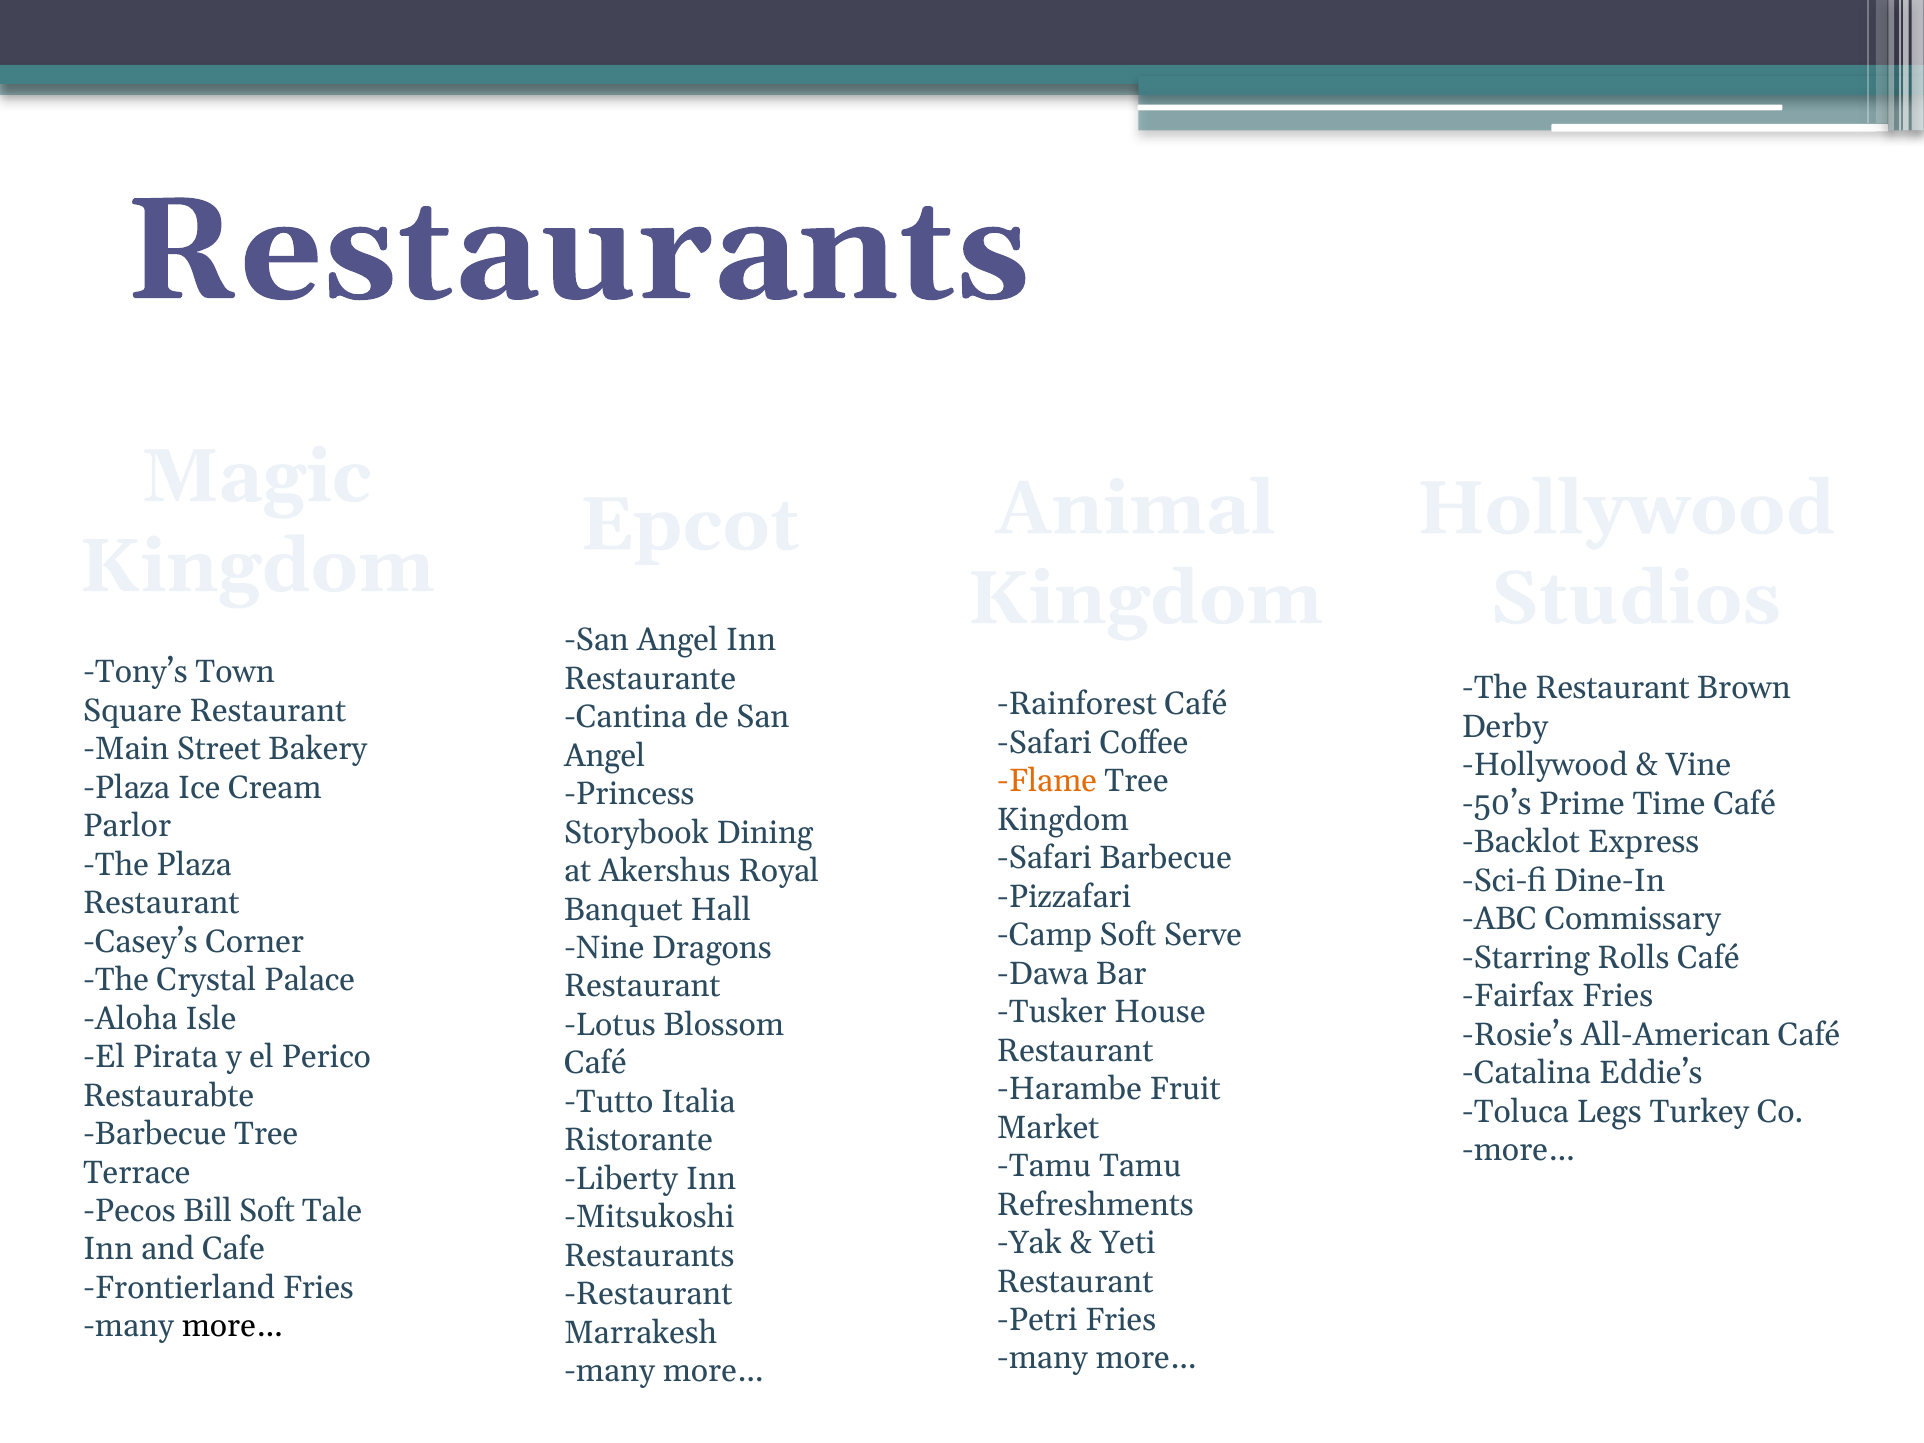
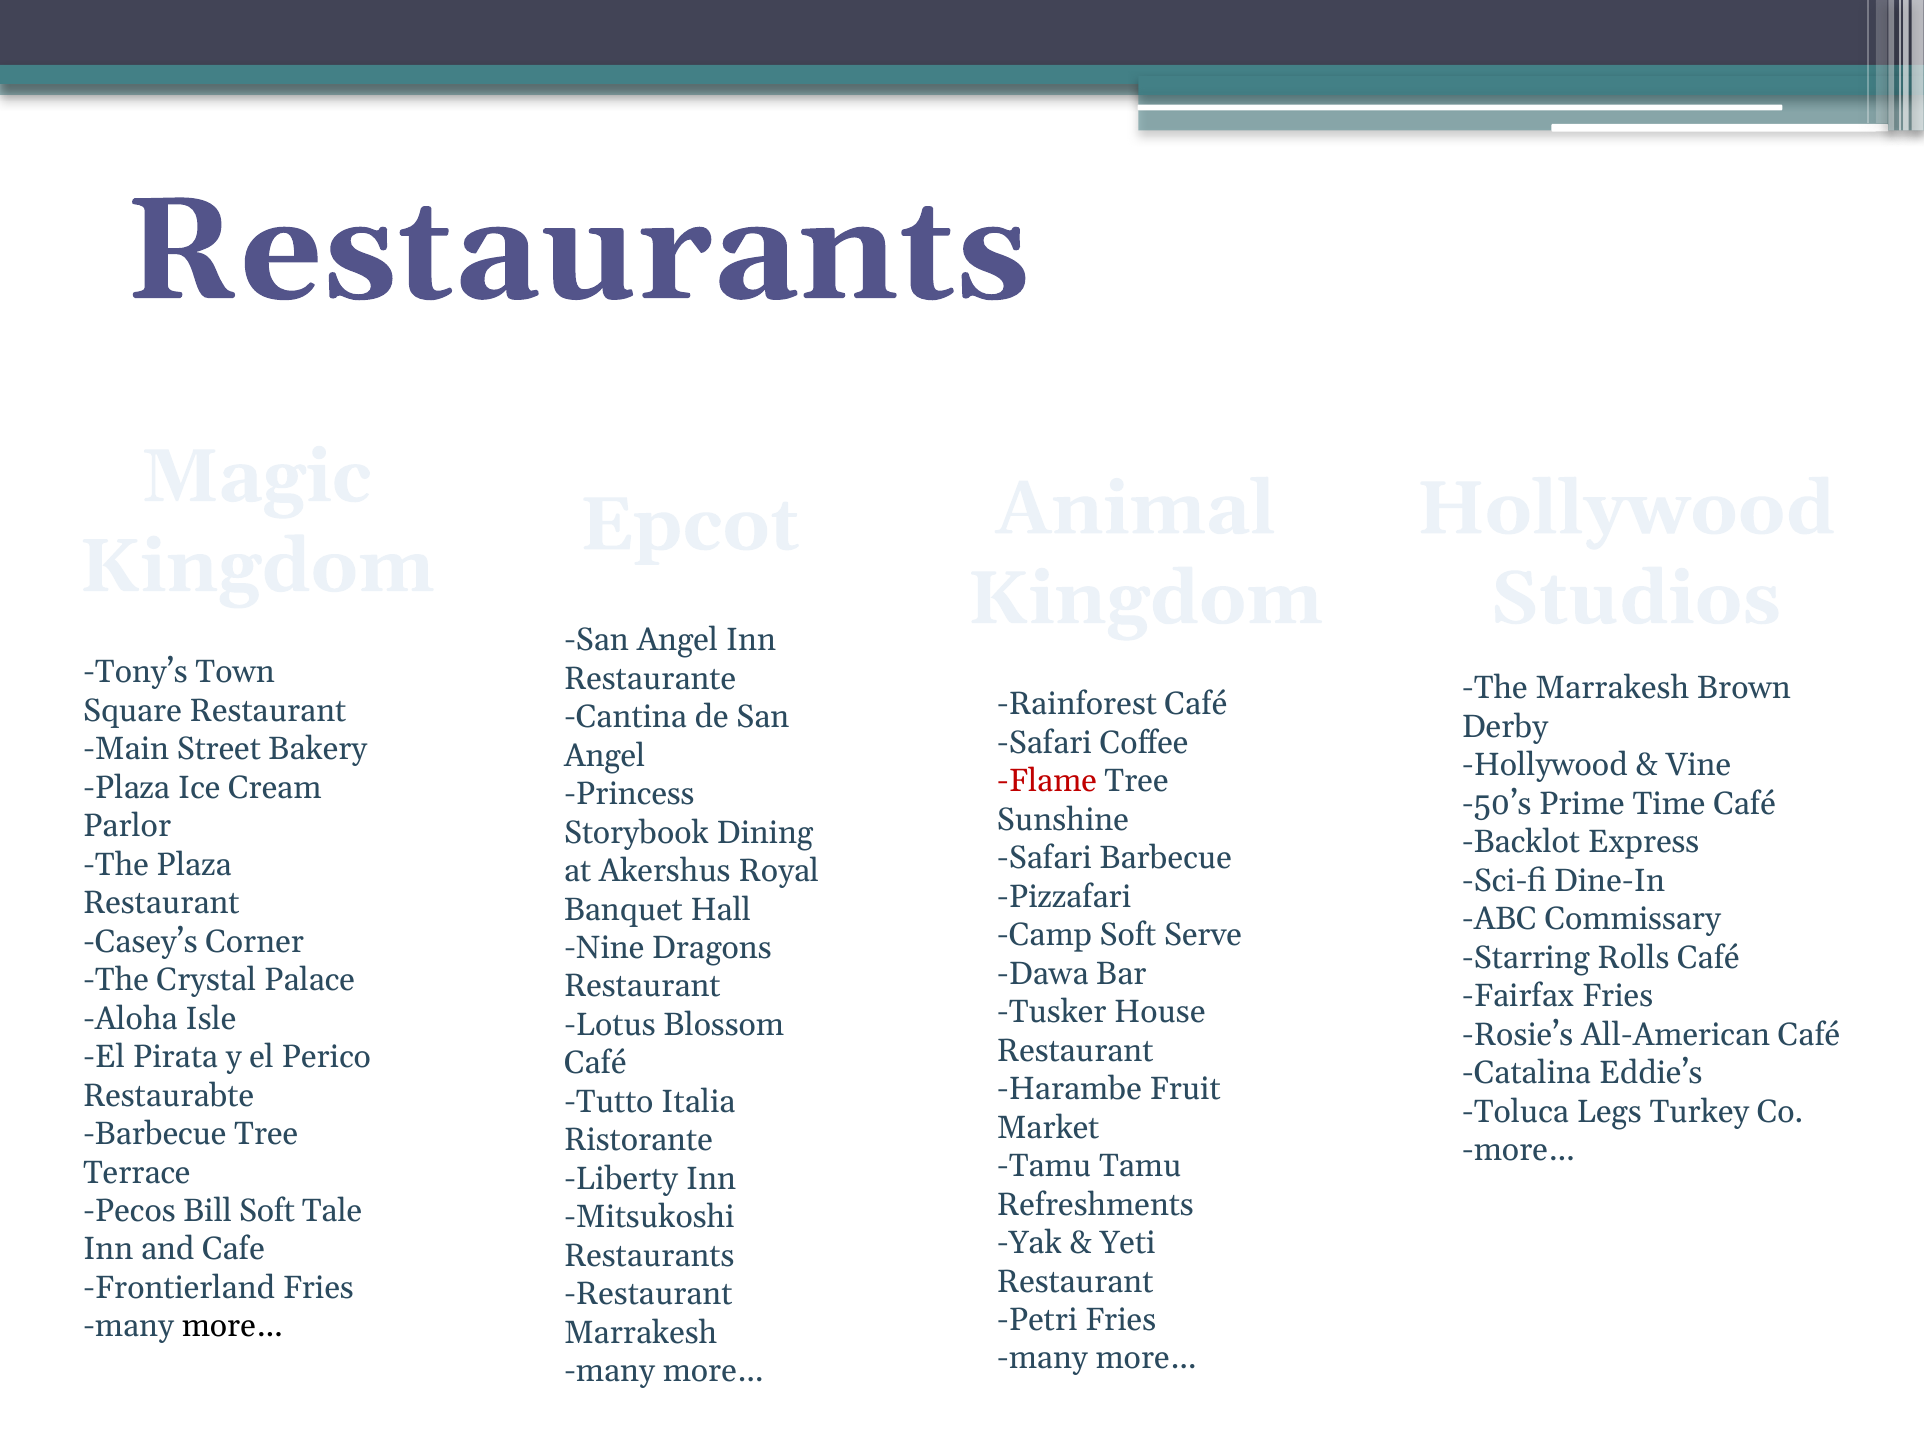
The Restaurant: Restaurant -> Marrakesh
Flame colour: orange -> red
Kingdom at (1063, 820): Kingdom -> Sunshine
